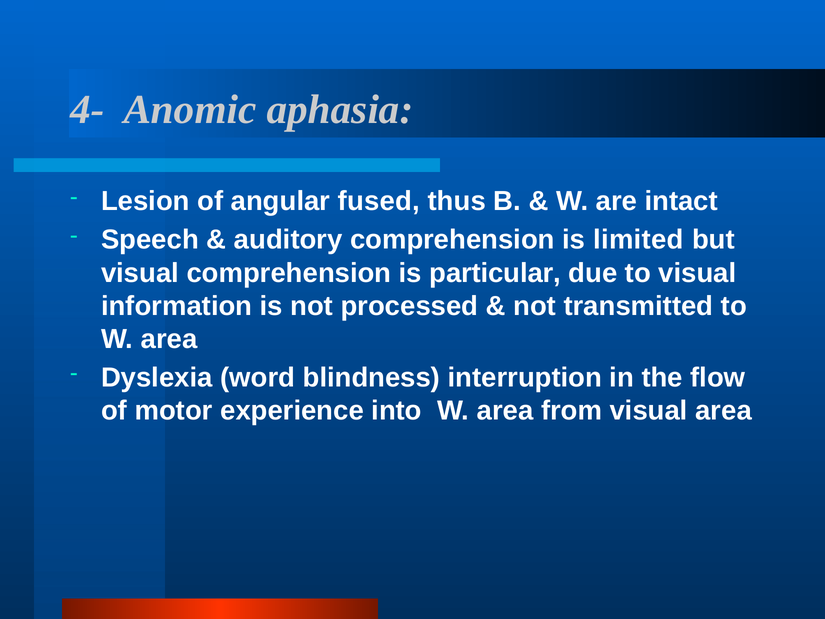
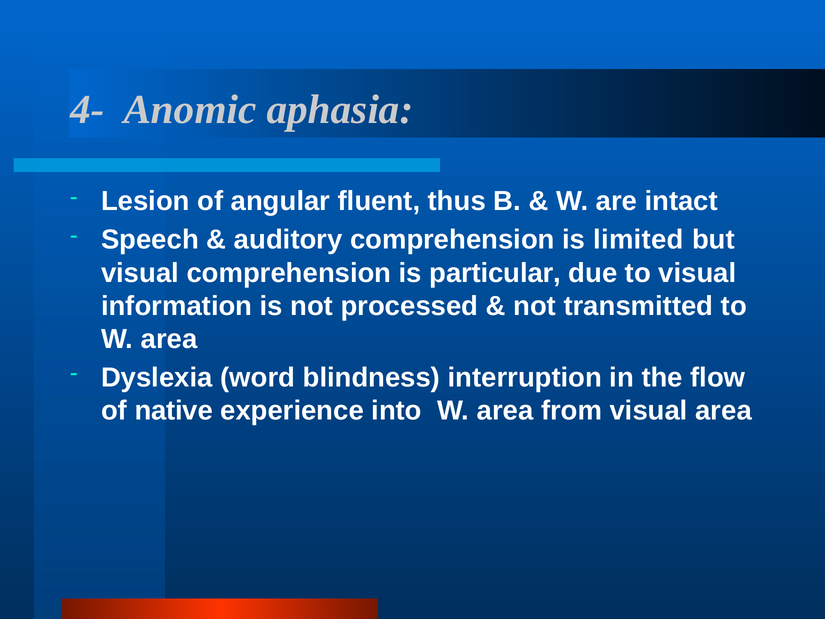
fused: fused -> fluent
motor: motor -> native
